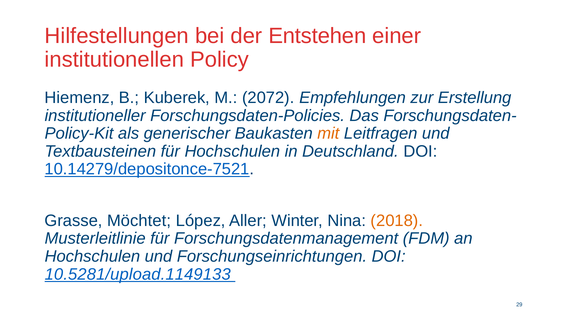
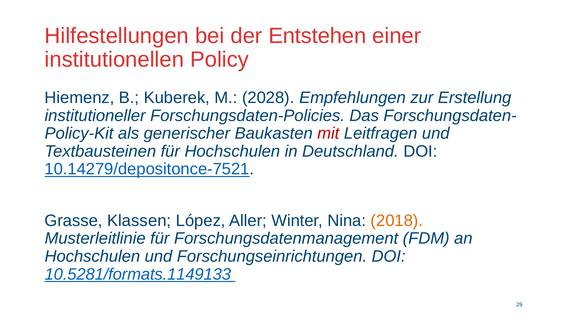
2072: 2072 -> 2028
mit colour: orange -> red
Möchtet: Möchtet -> Klassen
10.5281/upload.1149133: 10.5281/upload.1149133 -> 10.5281/formats.1149133
